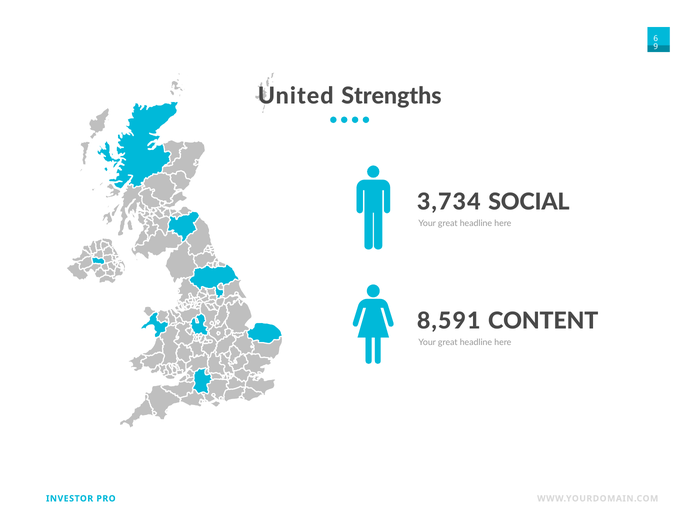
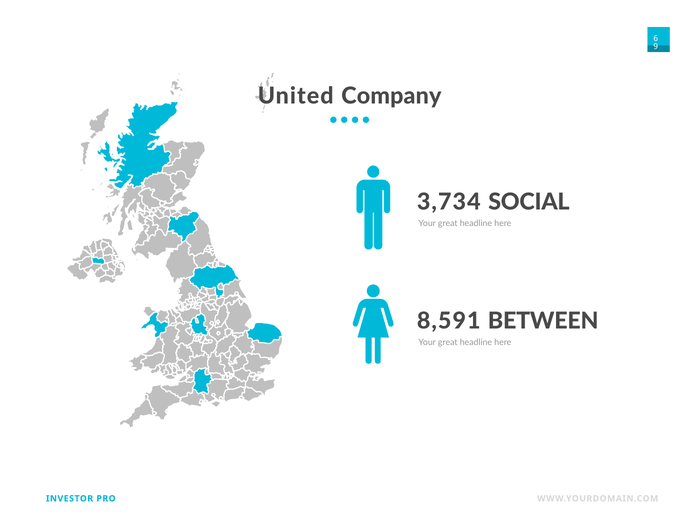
Strengths: Strengths -> Company
CONTENT: CONTENT -> BETWEEN
